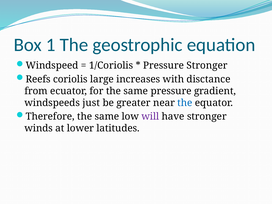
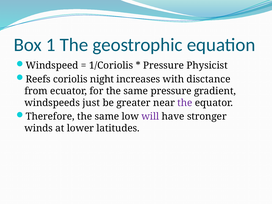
Pressure Stronger: Stronger -> Physicist
large: large -> night
the at (185, 103) colour: blue -> purple
